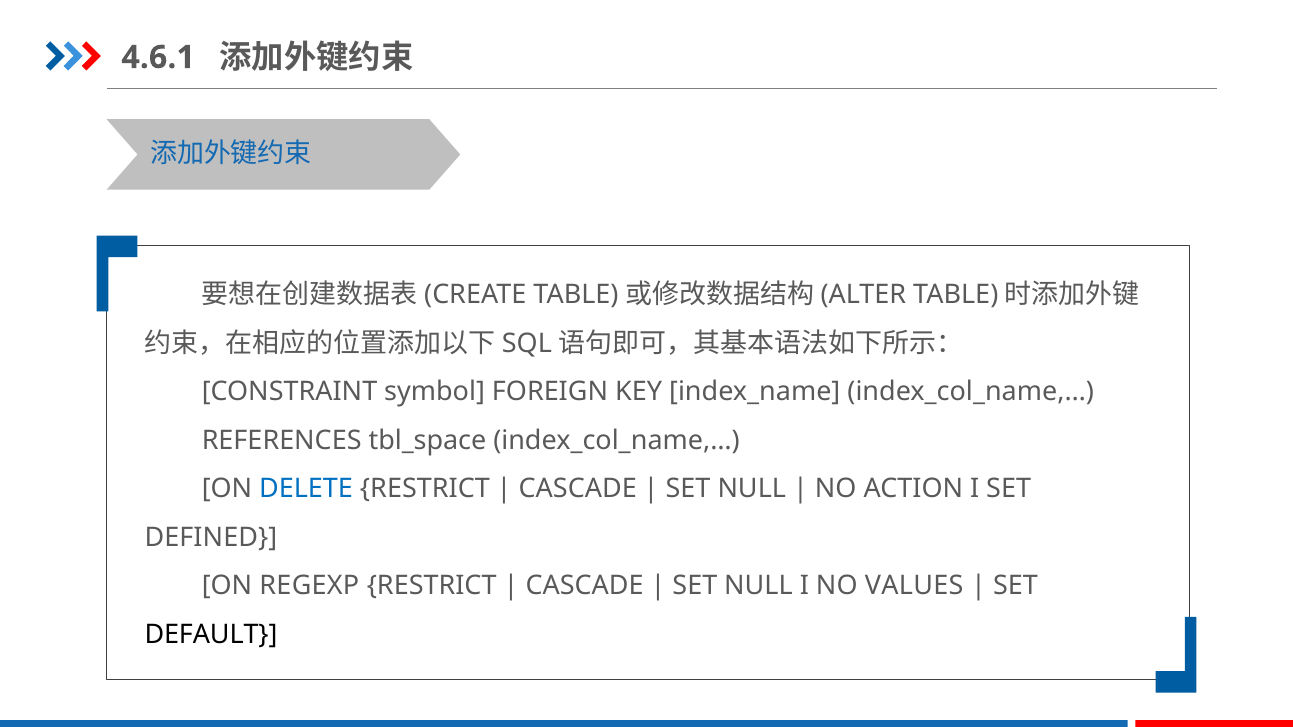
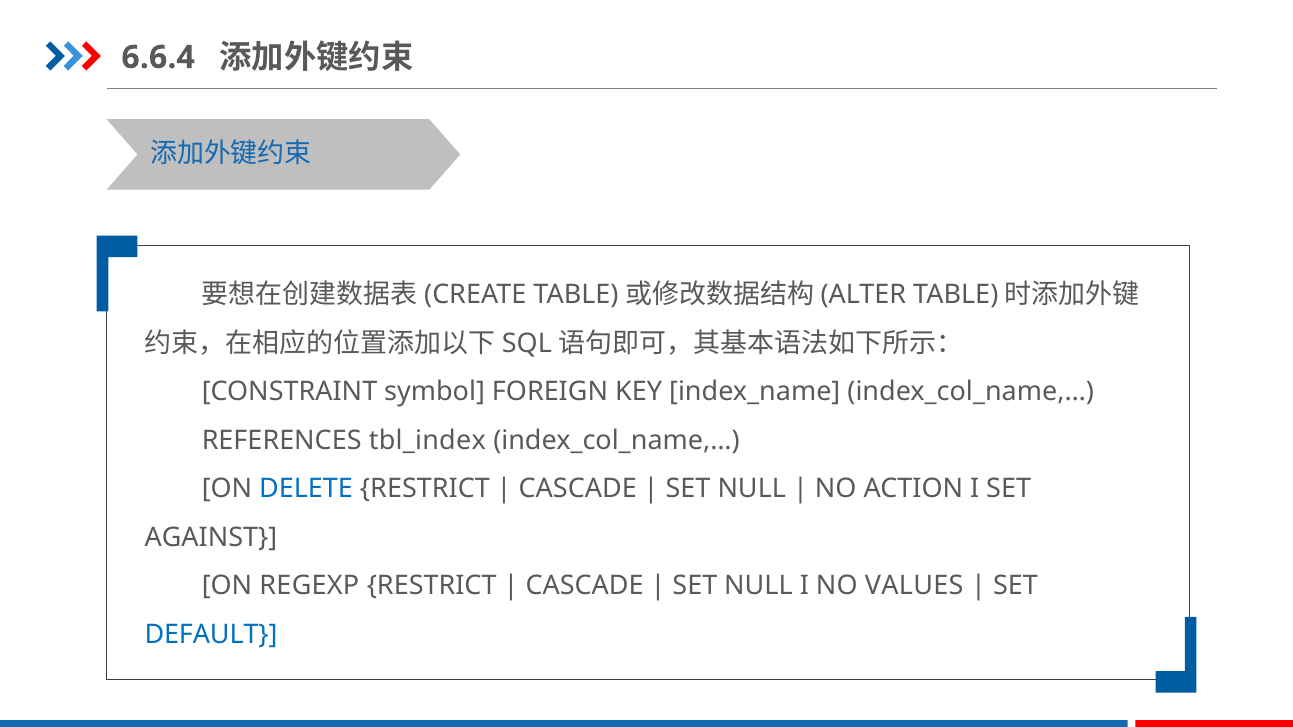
4.6.1: 4.6.1 -> 6.6.4
tbl_space: tbl_space -> tbl_index
DEFINED: DEFINED -> AGAINST
DEFAULT colour: black -> blue
